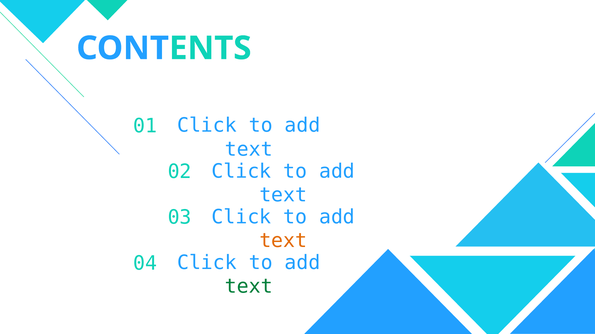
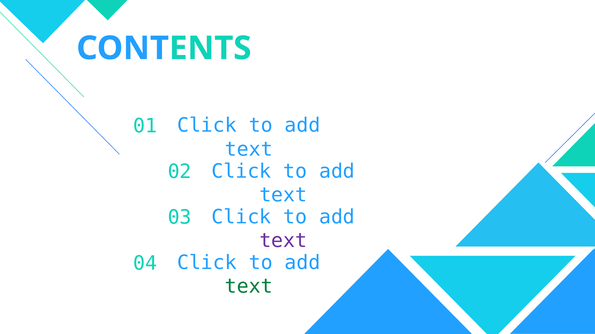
text at (283, 241) colour: orange -> purple
